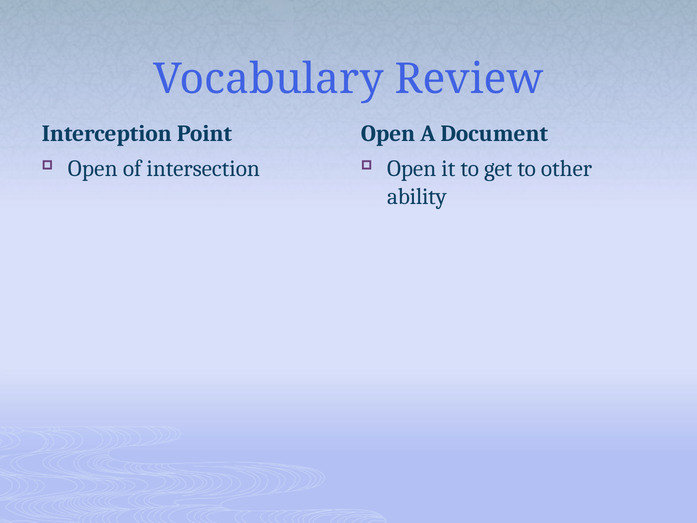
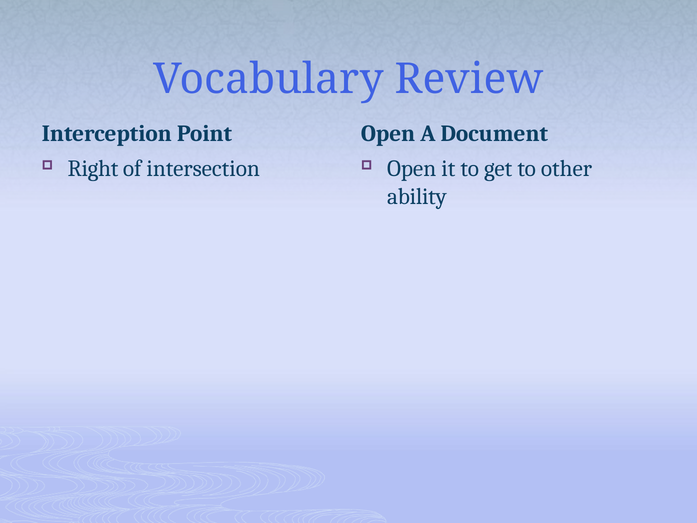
Open at (93, 168): Open -> Right
